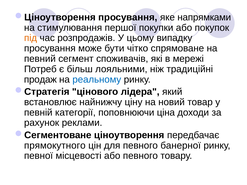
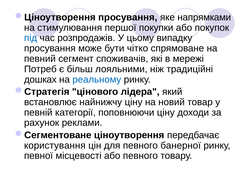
під colour: orange -> blue
продаж: продаж -> дошках
поповнюючи ціна: ціна -> ціну
прямокутного: прямокутного -> користування
